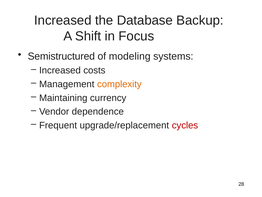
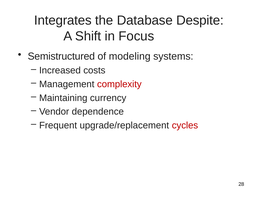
Increased at (63, 20): Increased -> Integrates
Backup: Backup -> Despite
complexity colour: orange -> red
